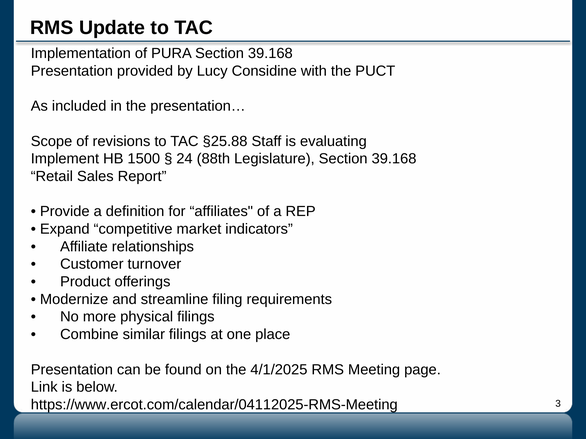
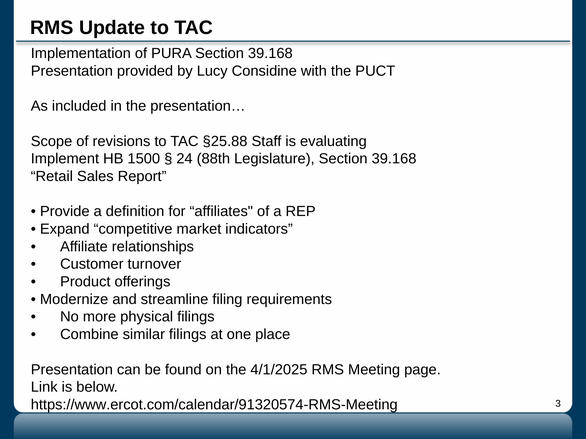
https://www.ercot.com/calendar/04112025-RMS-Meeting: https://www.ercot.com/calendar/04112025-RMS-Meeting -> https://www.ercot.com/calendar/91320574-RMS-Meeting
